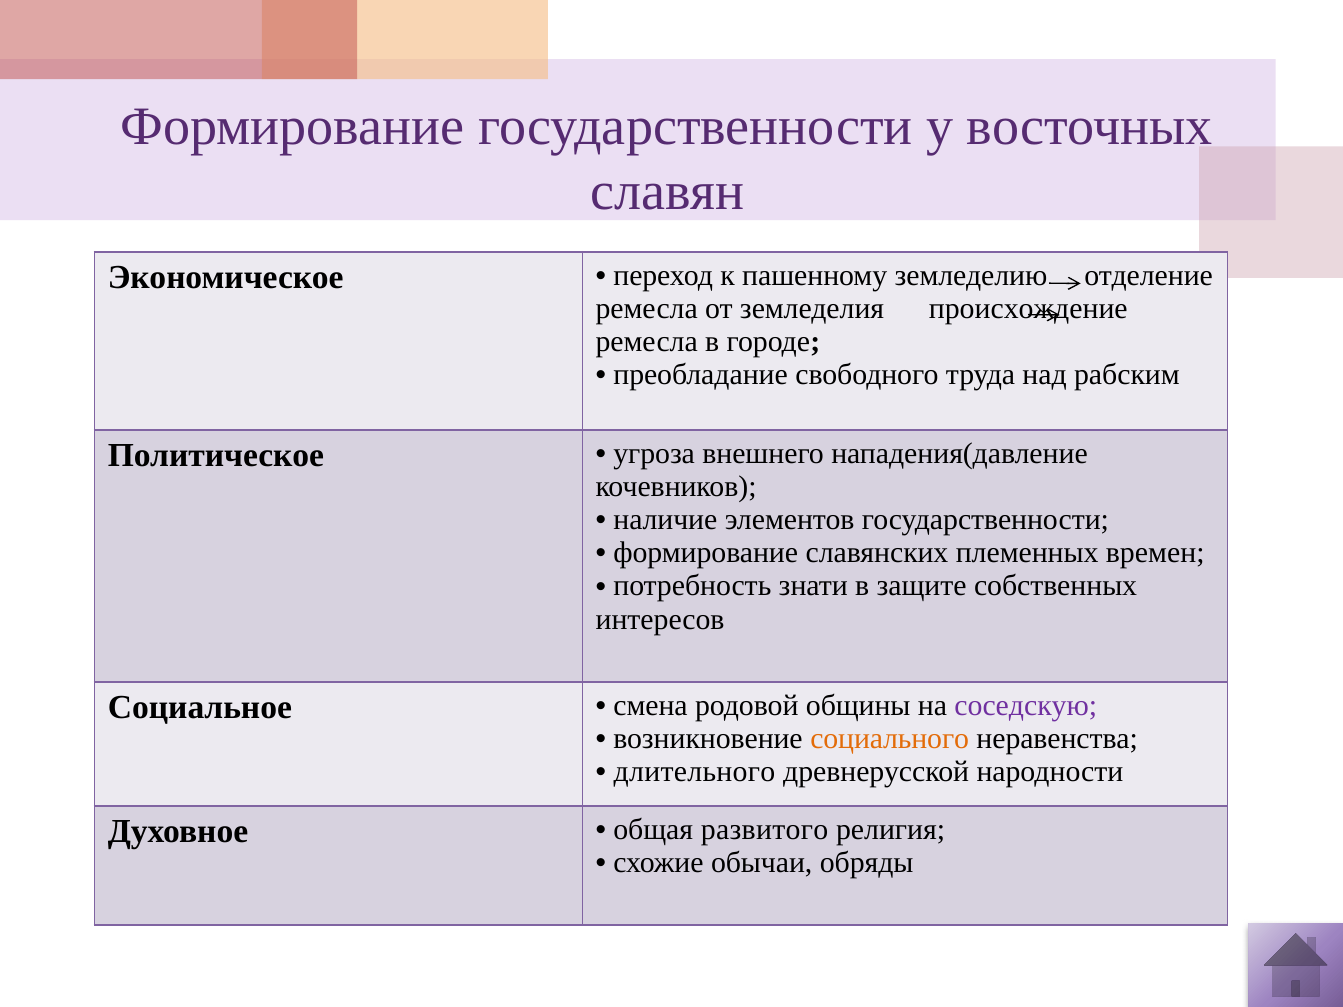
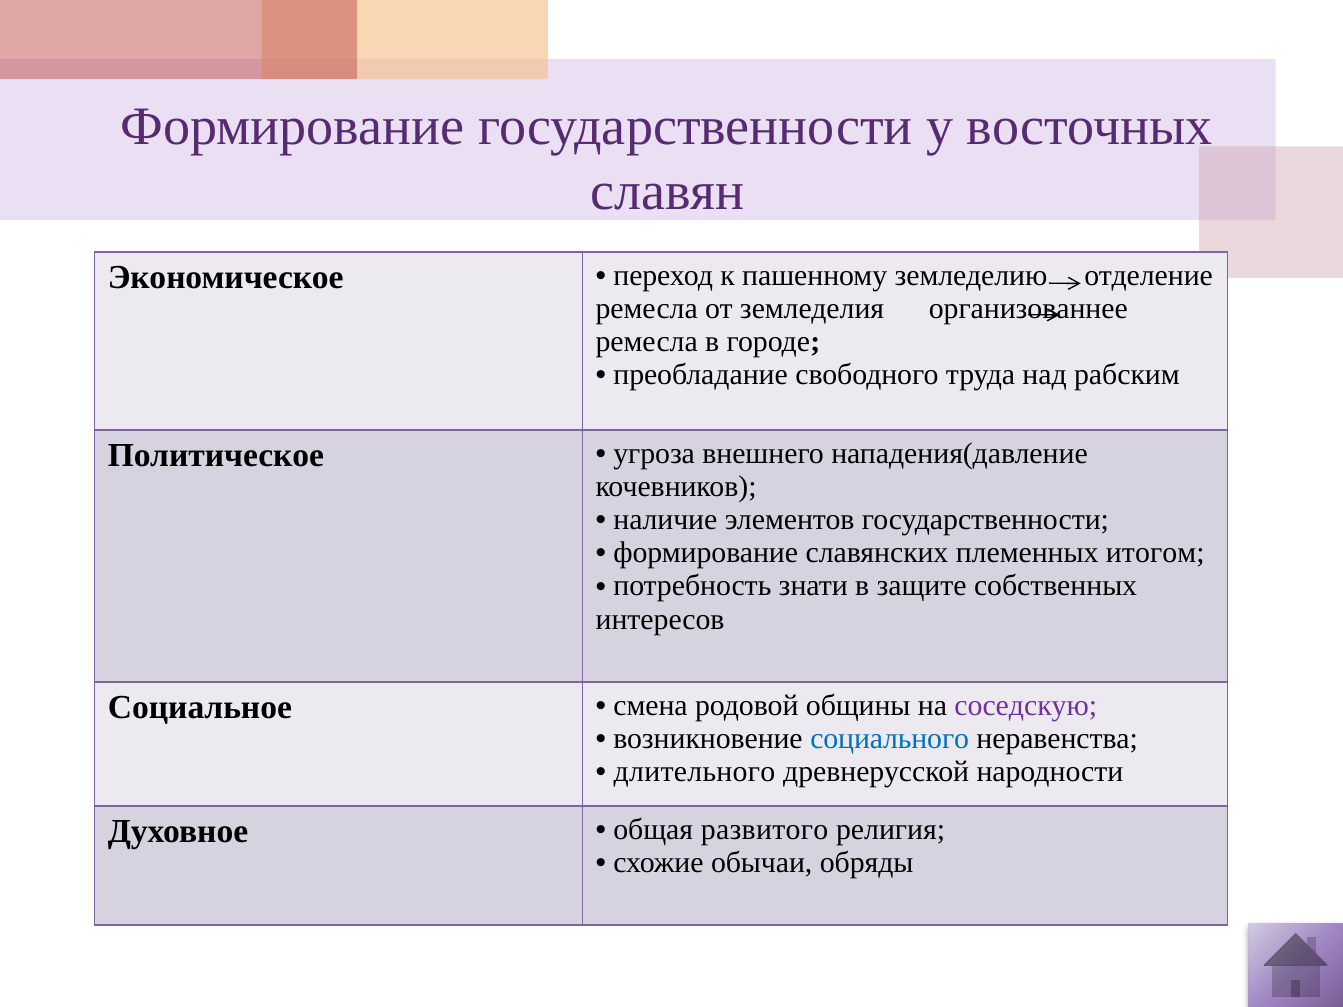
происхождение: происхождение -> организованнее
времен: времен -> итогом
социального colour: orange -> blue
